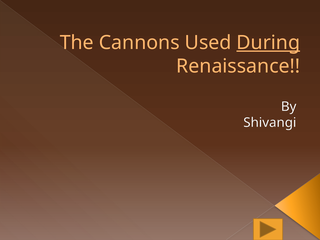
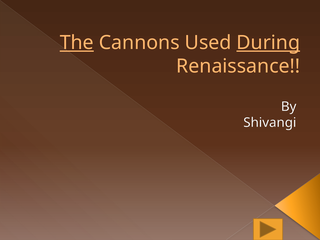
The underline: none -> present
